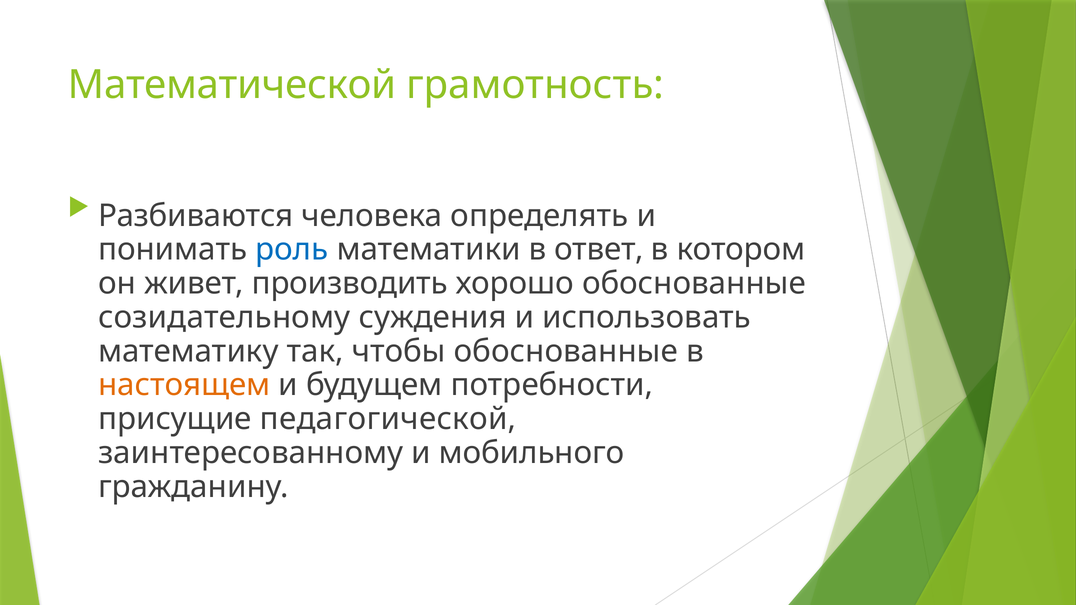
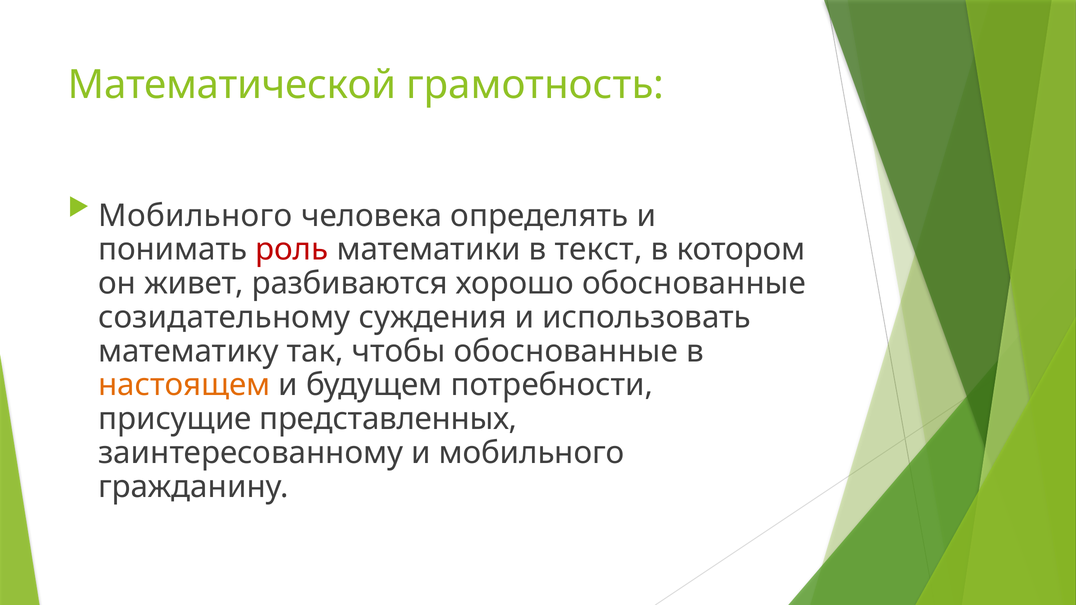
Разбиваются at (196, 216): Разбиваются -> Мобильного
роль colour: blue -> red
ответ: ответ -> текст
производить: производить -> разбиваются
педагогической: педагогической -> представленных
